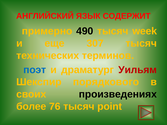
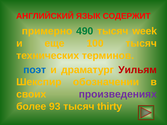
490 colour: black -> green
307: 307 -> 100
порядкового: порядкового -> обозначении
произведениях colour: black -> purple
76: 76 -> 93
роint: роint -> thirty
